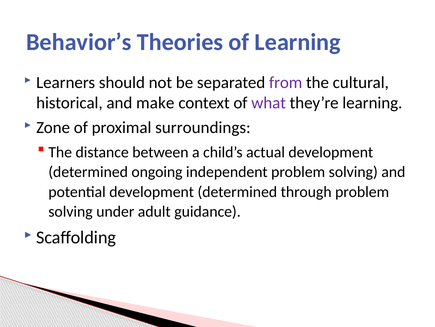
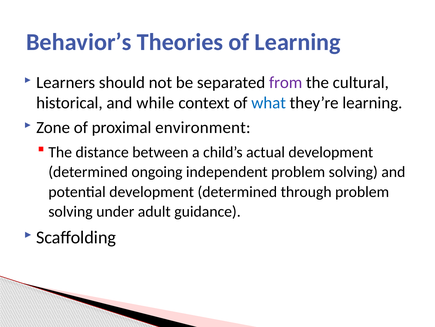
make: make -> while
what colour: purple -> blue
surroundings: surroundings -> environment
